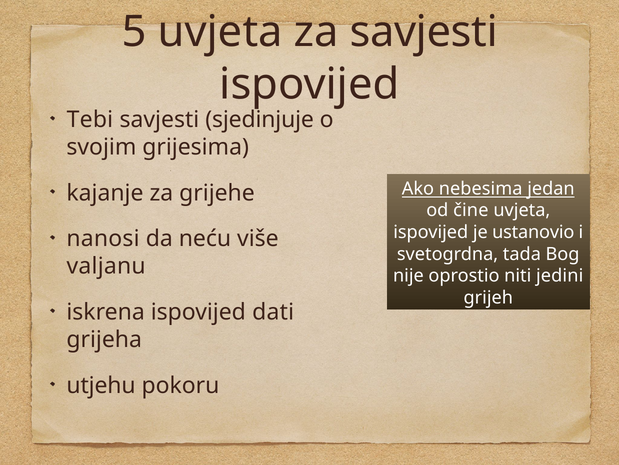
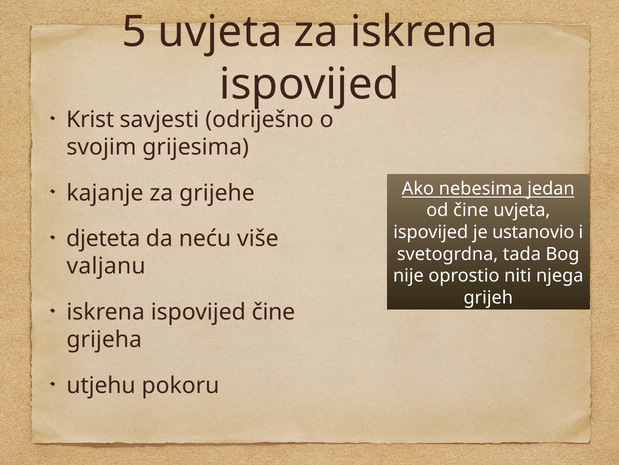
za savjesti: savjesti -> iskrena
Tebi: Tebi -> Krist
sjedinjuje: sjedinjuje -> odriješno
nanosi: nanosi -> djeteta
jedini: jedini -> njega
ispovijed dati: dati -> čine
